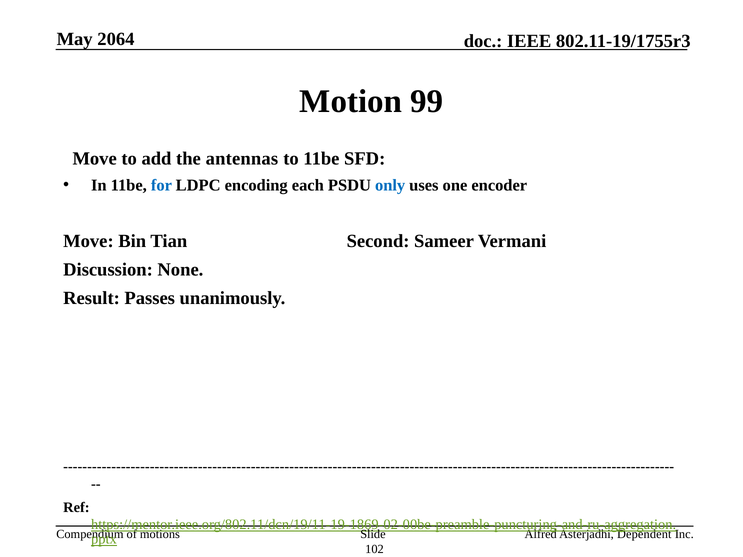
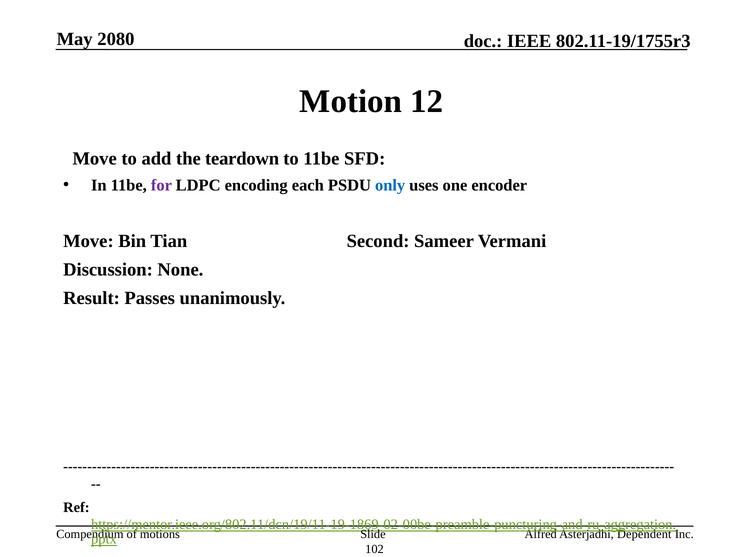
2064: 2064 -> 2080
99: 99 -> 12
antennas: antennas -> teardown
for colour: blue -> purple
